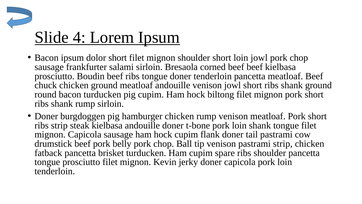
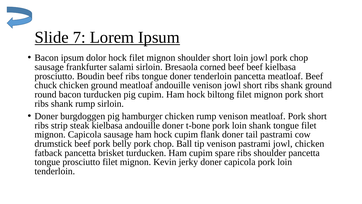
4: 4 -> 7
dolor short: short -> hock
pastrami strip: strip -> jowl
